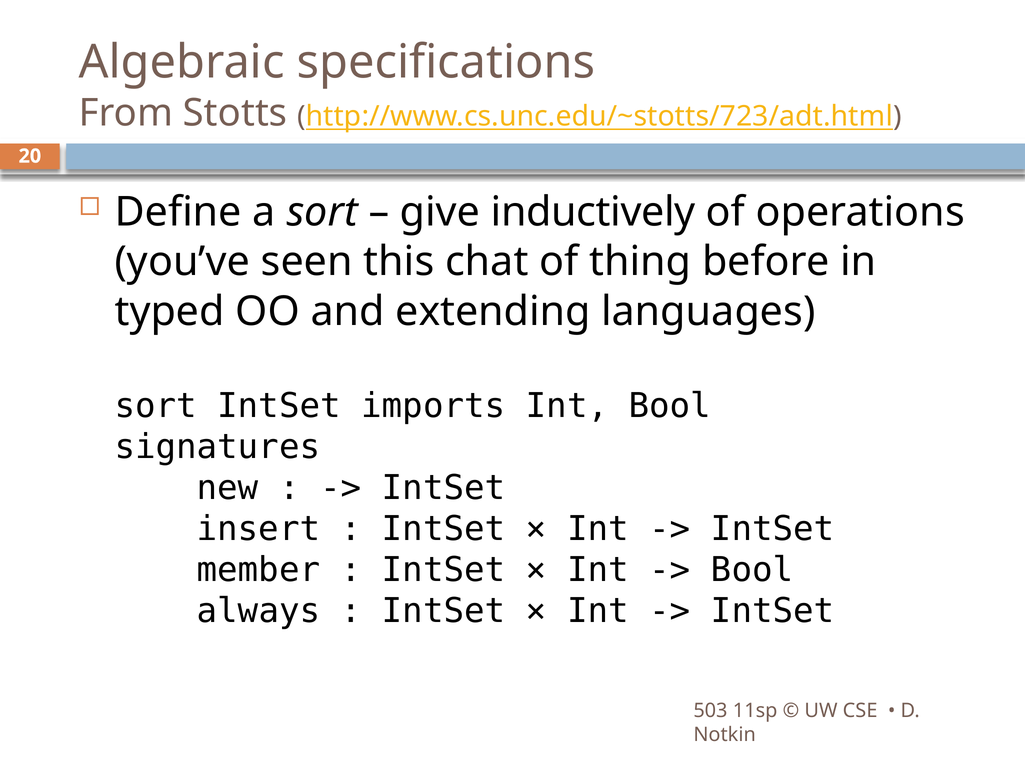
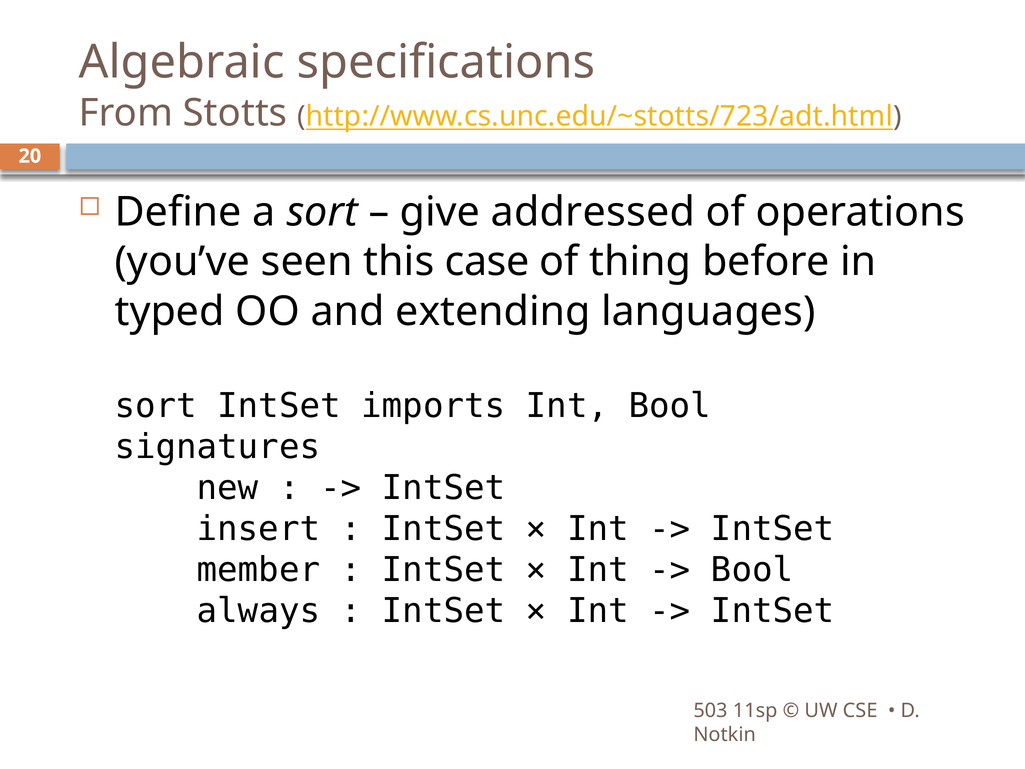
inductively: inductively -> addressed
chat: chat -> case
